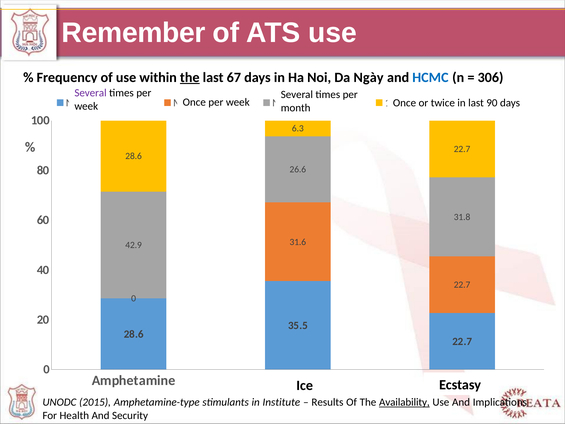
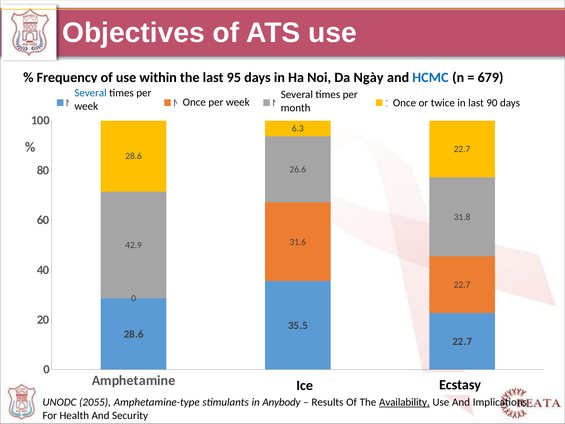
Remember: Remember -> Objectives
the at (190, 77) underline: present -> none
67: 67 -> 95
306: 306 -> 679
Several at (91, 93) colour: purple -> blue
2015: 2015 -> 2055
Institute: Institute -> Anybody
